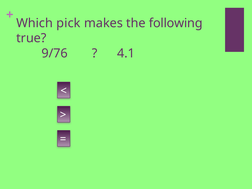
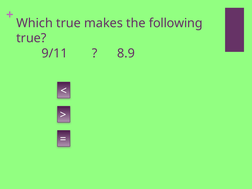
Which pick: pick -> true
9/76: 9/76 -> 9/11
4.1: 4.1 -> 8.9
